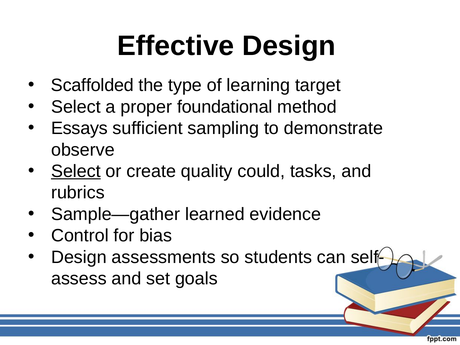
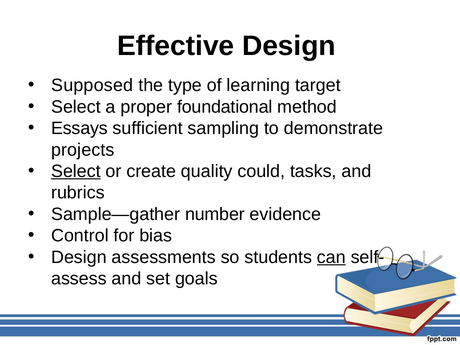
Scaffolded: Scaffolded -> Supposed
observe: observe -> projects
learned: learned -> number
can underline: none -> present
